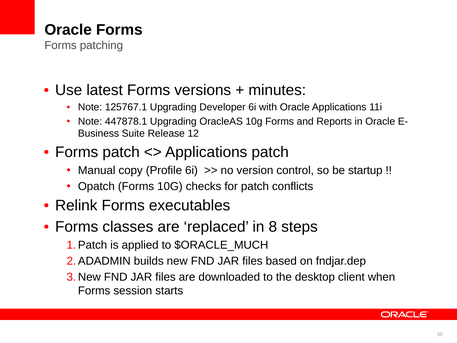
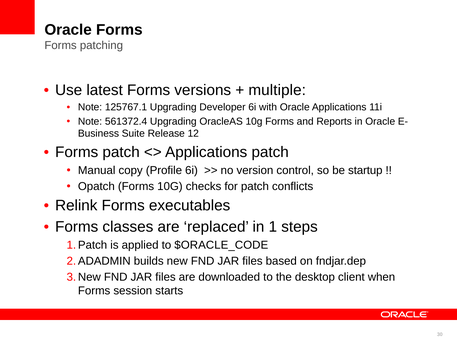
minutes: minutes -> multiple
447878.1: 447878.1 -> 561372.4
8: 8 -> 1
$ORACLE_MUCH: $ORACLE_MUCH -> $ORACLE_CODE
